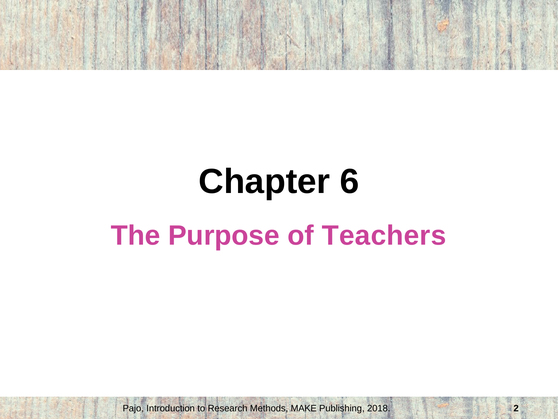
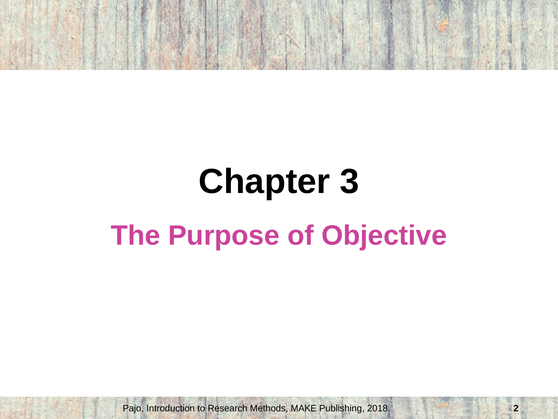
6: 6 -> 3
Teachers: Teachers -> Objective
